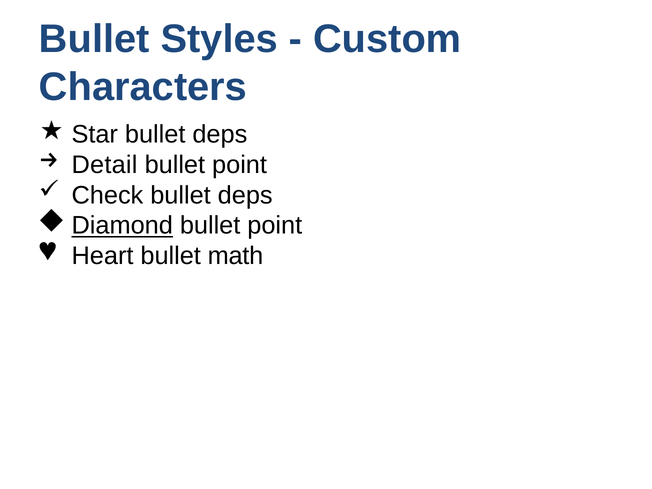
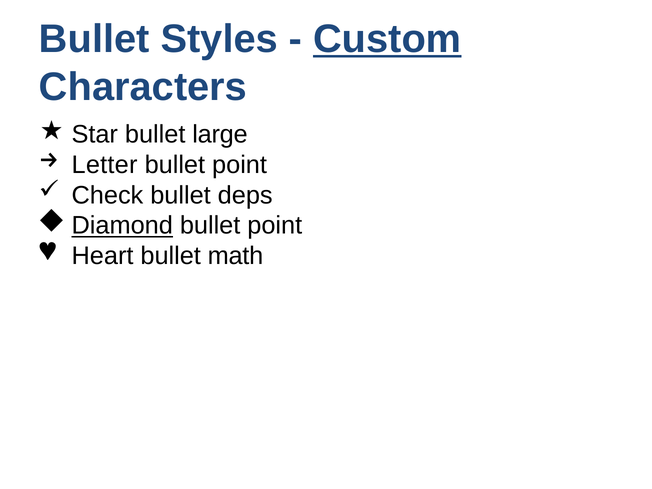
Custom underline: none -> present
Star bullet deps: deps -> large
Detail: Detail -> Letter
